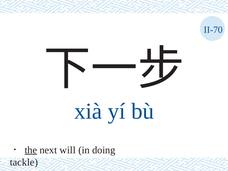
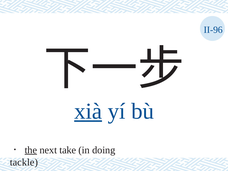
II-70: II-70 -> II-96
xià underline: none -> present
will: will -> take
